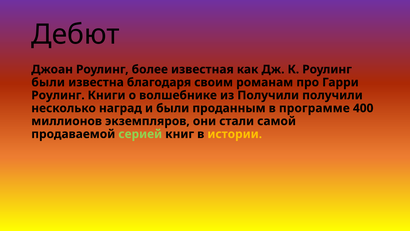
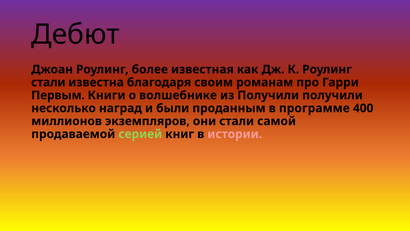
были at (48, 82): были -> стали
Роулинг at (58, 95): Роулинг -> Первым
истории colour: yellow -> pink
